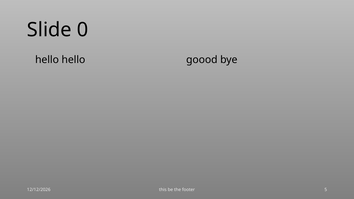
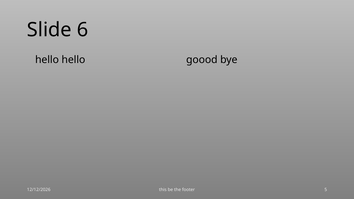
0: 0 -> 6
